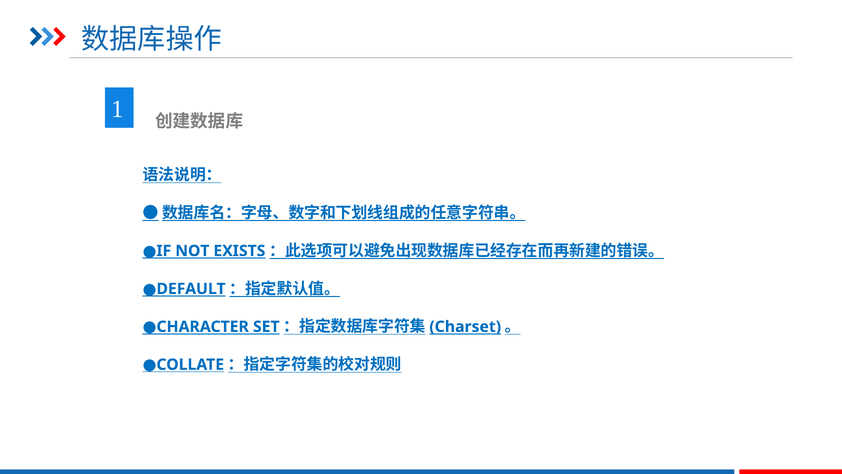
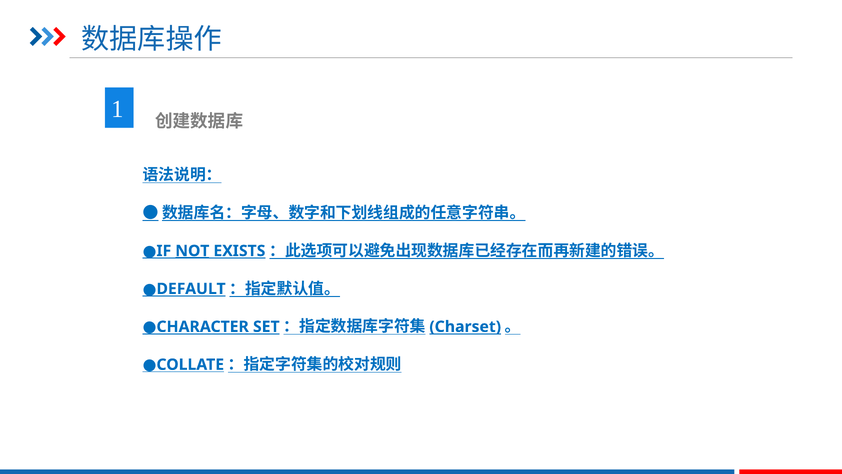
NOT underline: none -> present
